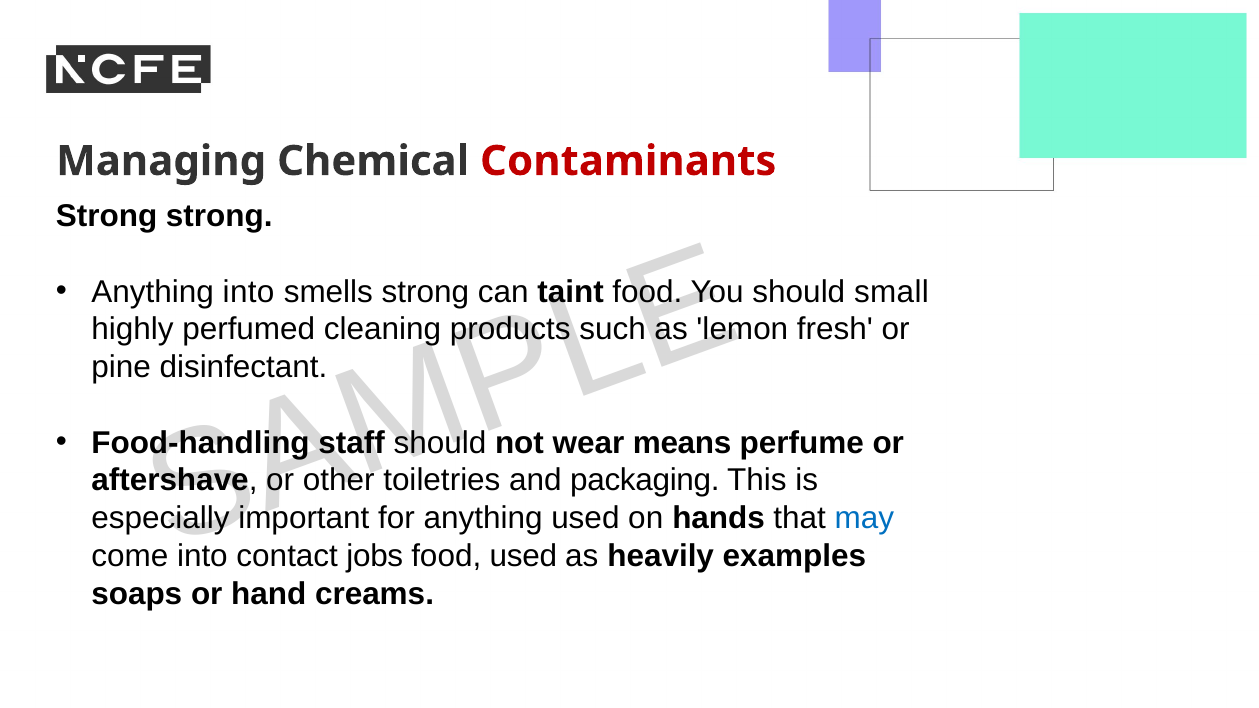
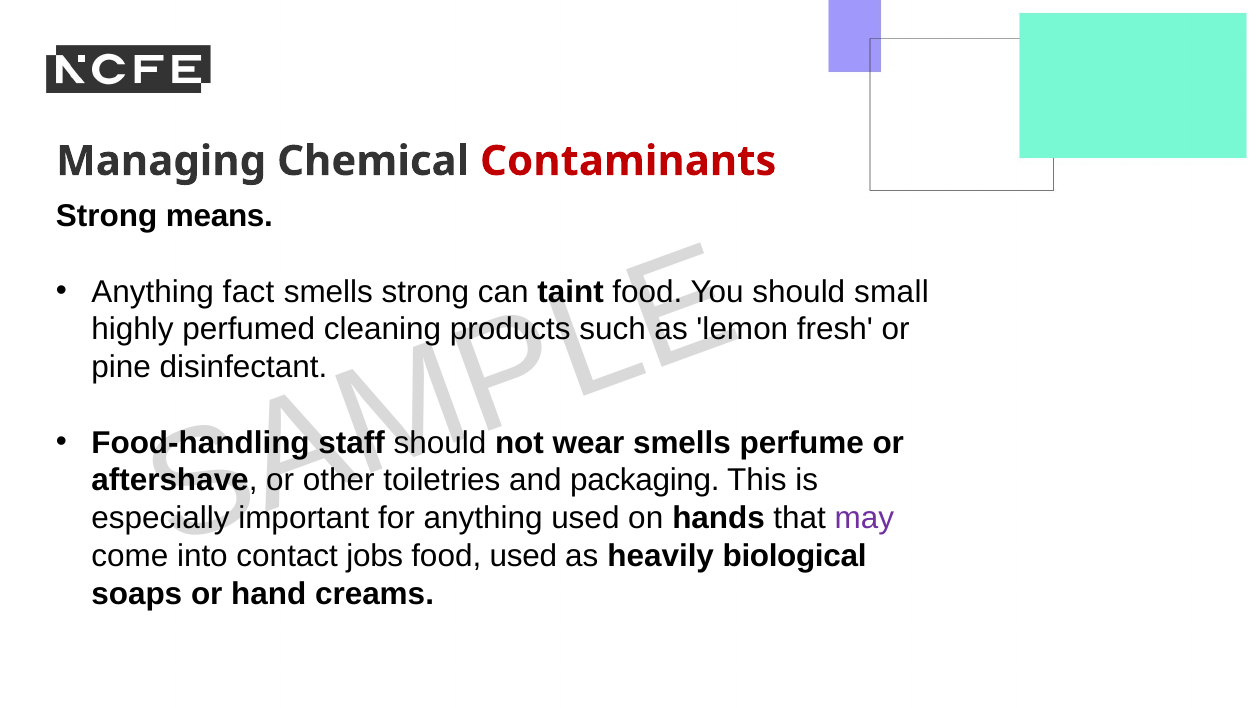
Strong strong: strong -> means
Anything into: into -> fact
means at (682, 443): means -> smells
may colour: blue -> purple
examples: examples -> biological
